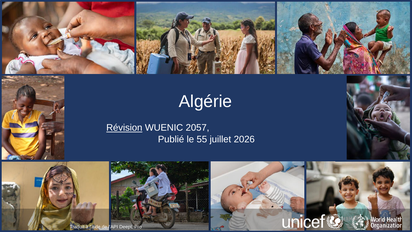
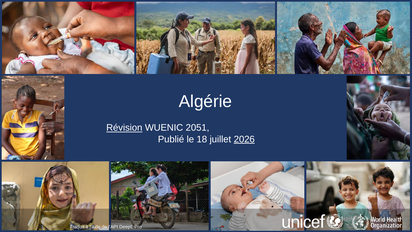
2057: 2057 -> 2051
55: 55 -> 18
2026 underline: none -> present
